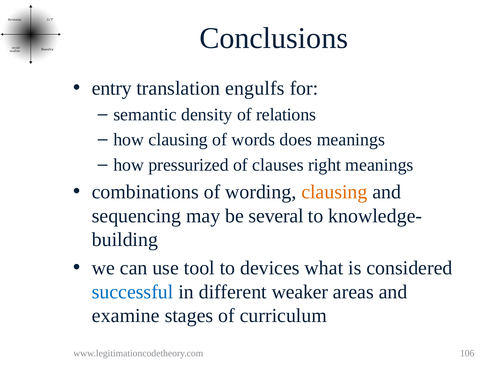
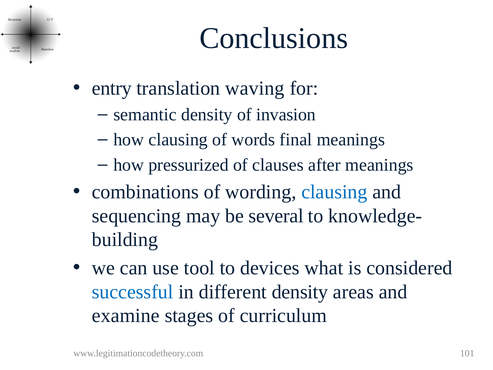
engulfs: engulfs -> waving
relations: relations -> invasion
does: does -> final
right: right -> after
clausing at (334, 192) colour: orange -> blue
different weaker: weaker -> density
106: 106 -> 101
